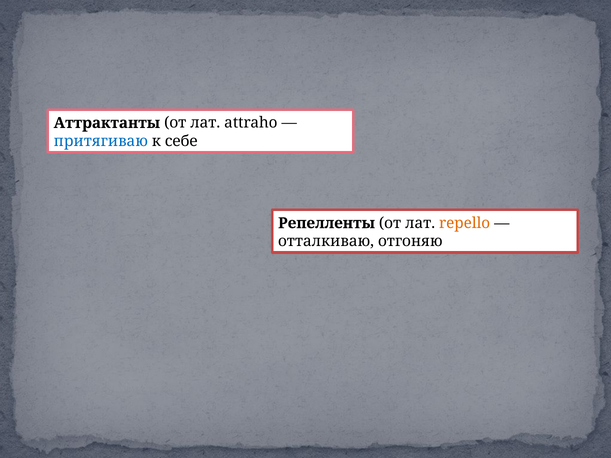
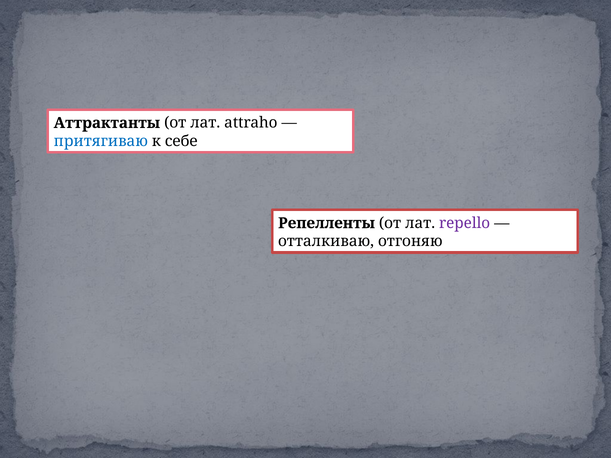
repello colour: orange -> purple
